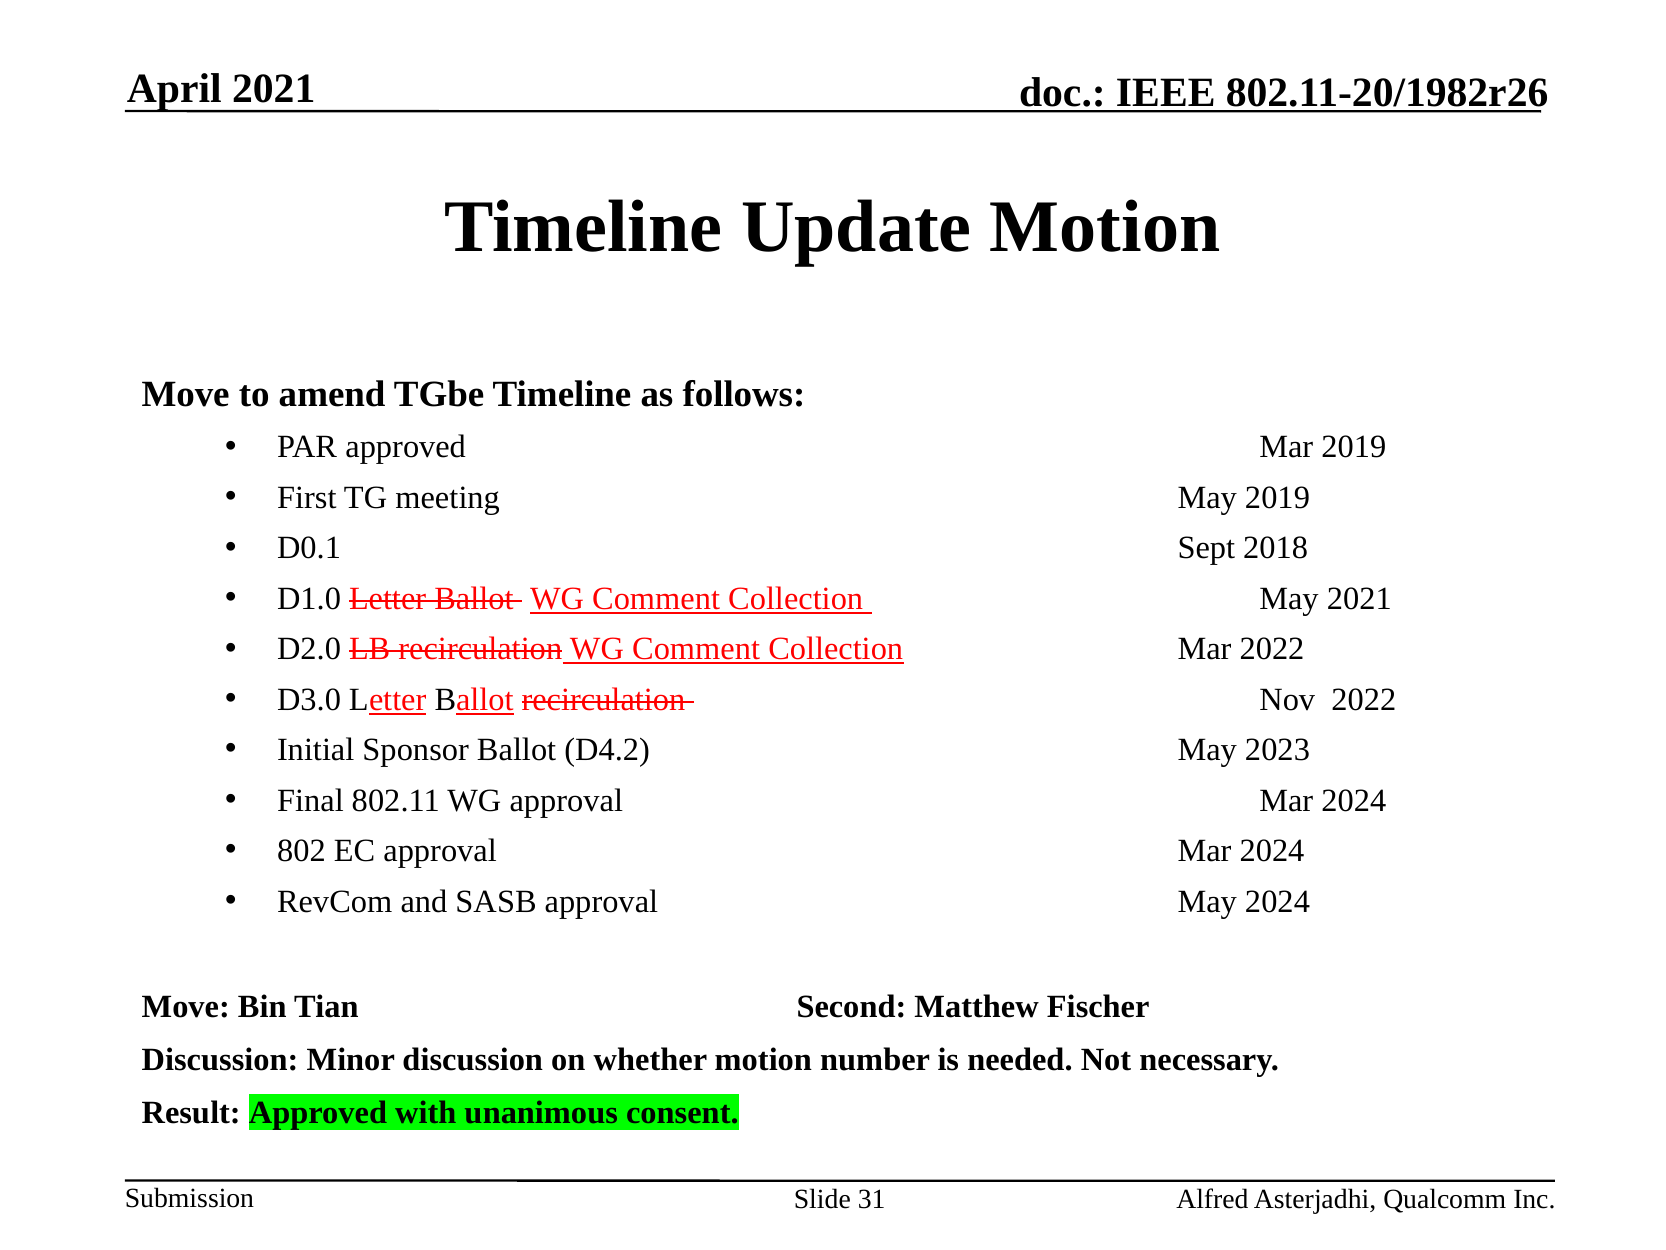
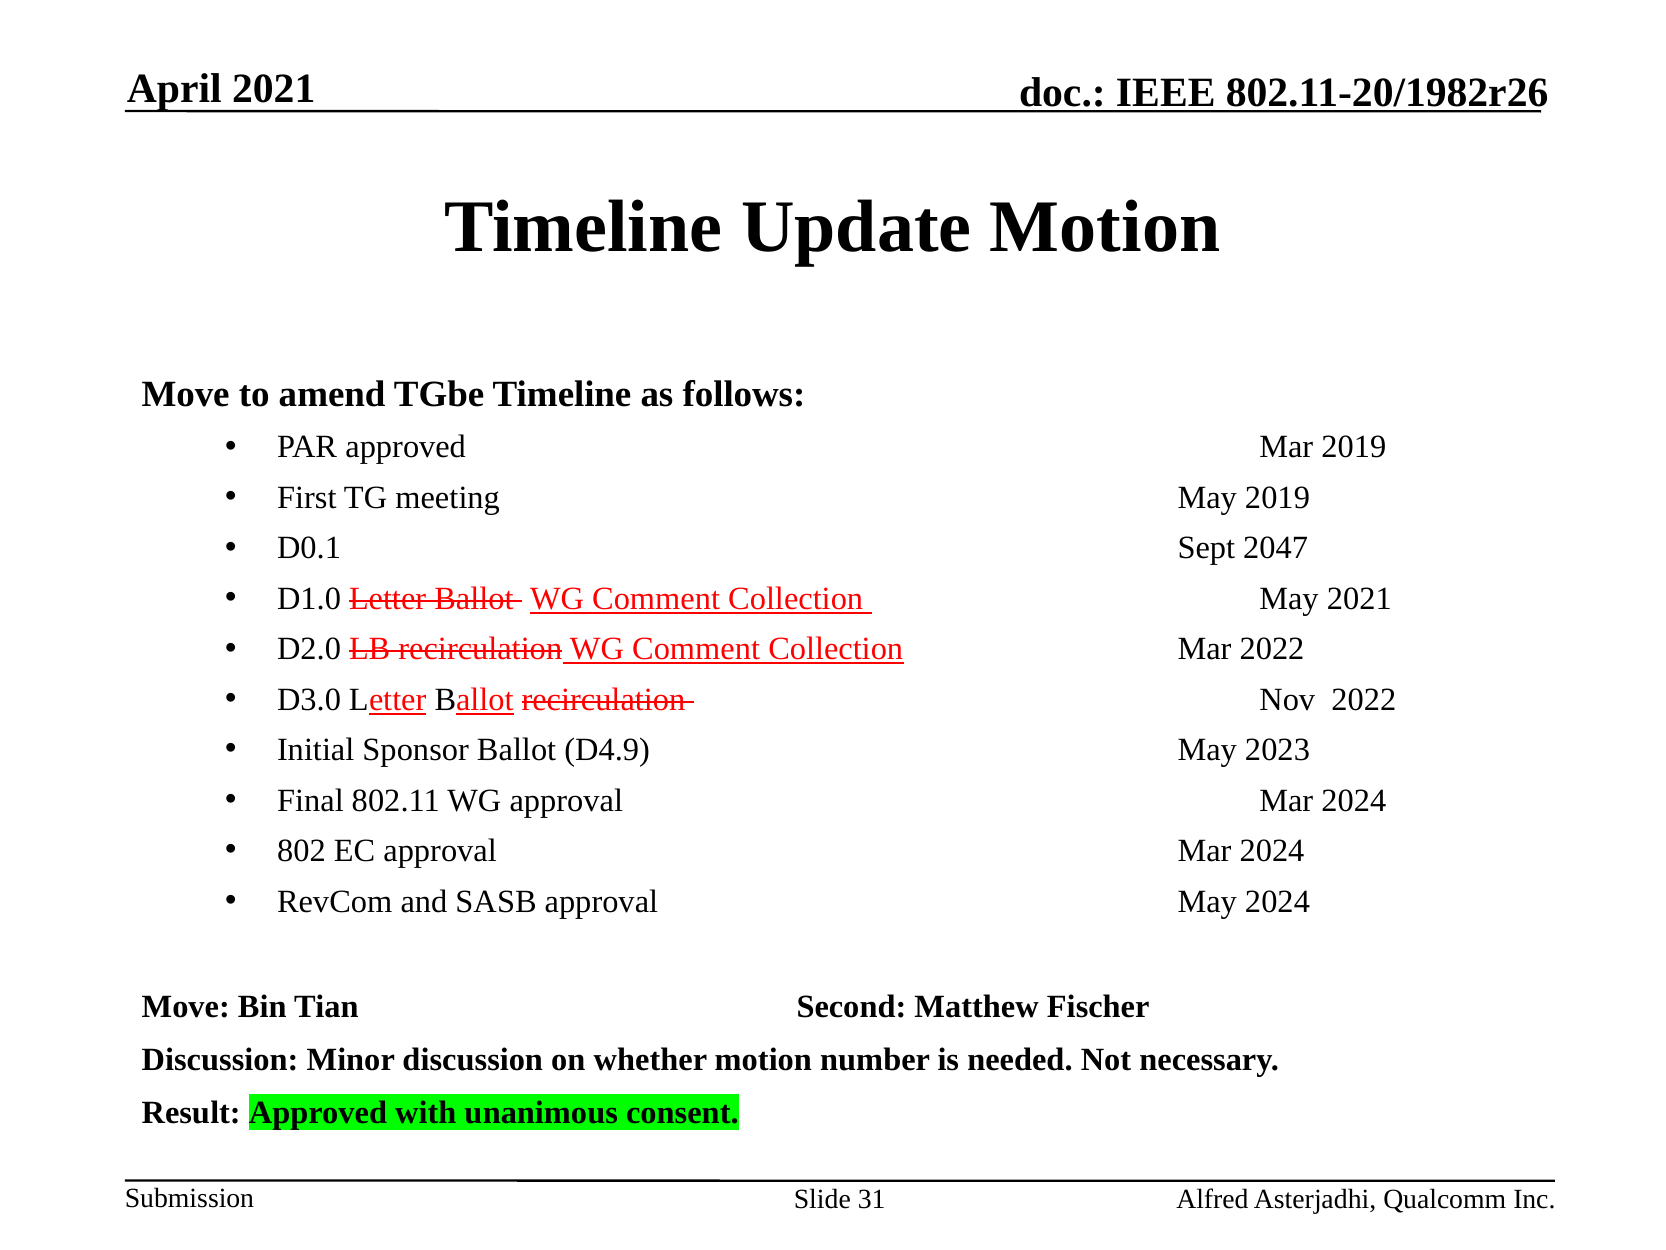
2018: 2018 -> 2047
D4.2: D4.2 -> D4.9
